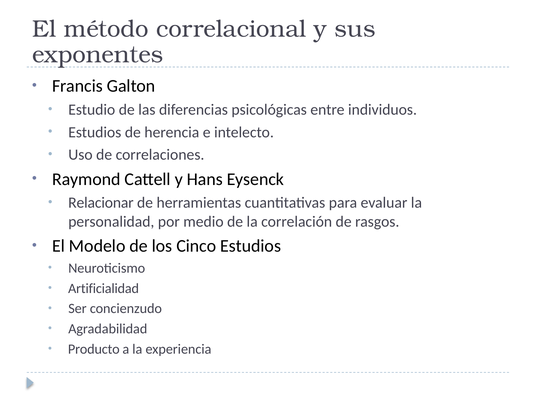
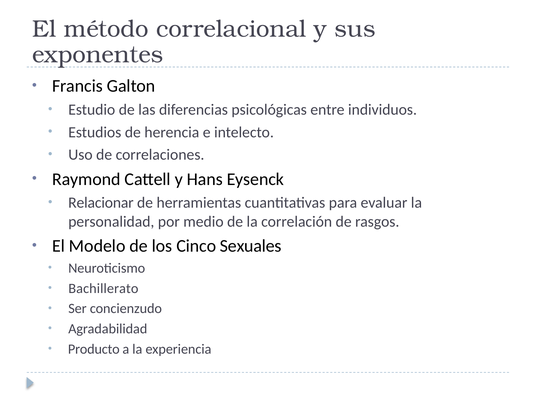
Cinco Estudios: Estudios -> Sexuales
Artificialidad: Artificialidad -> Bachillerato
